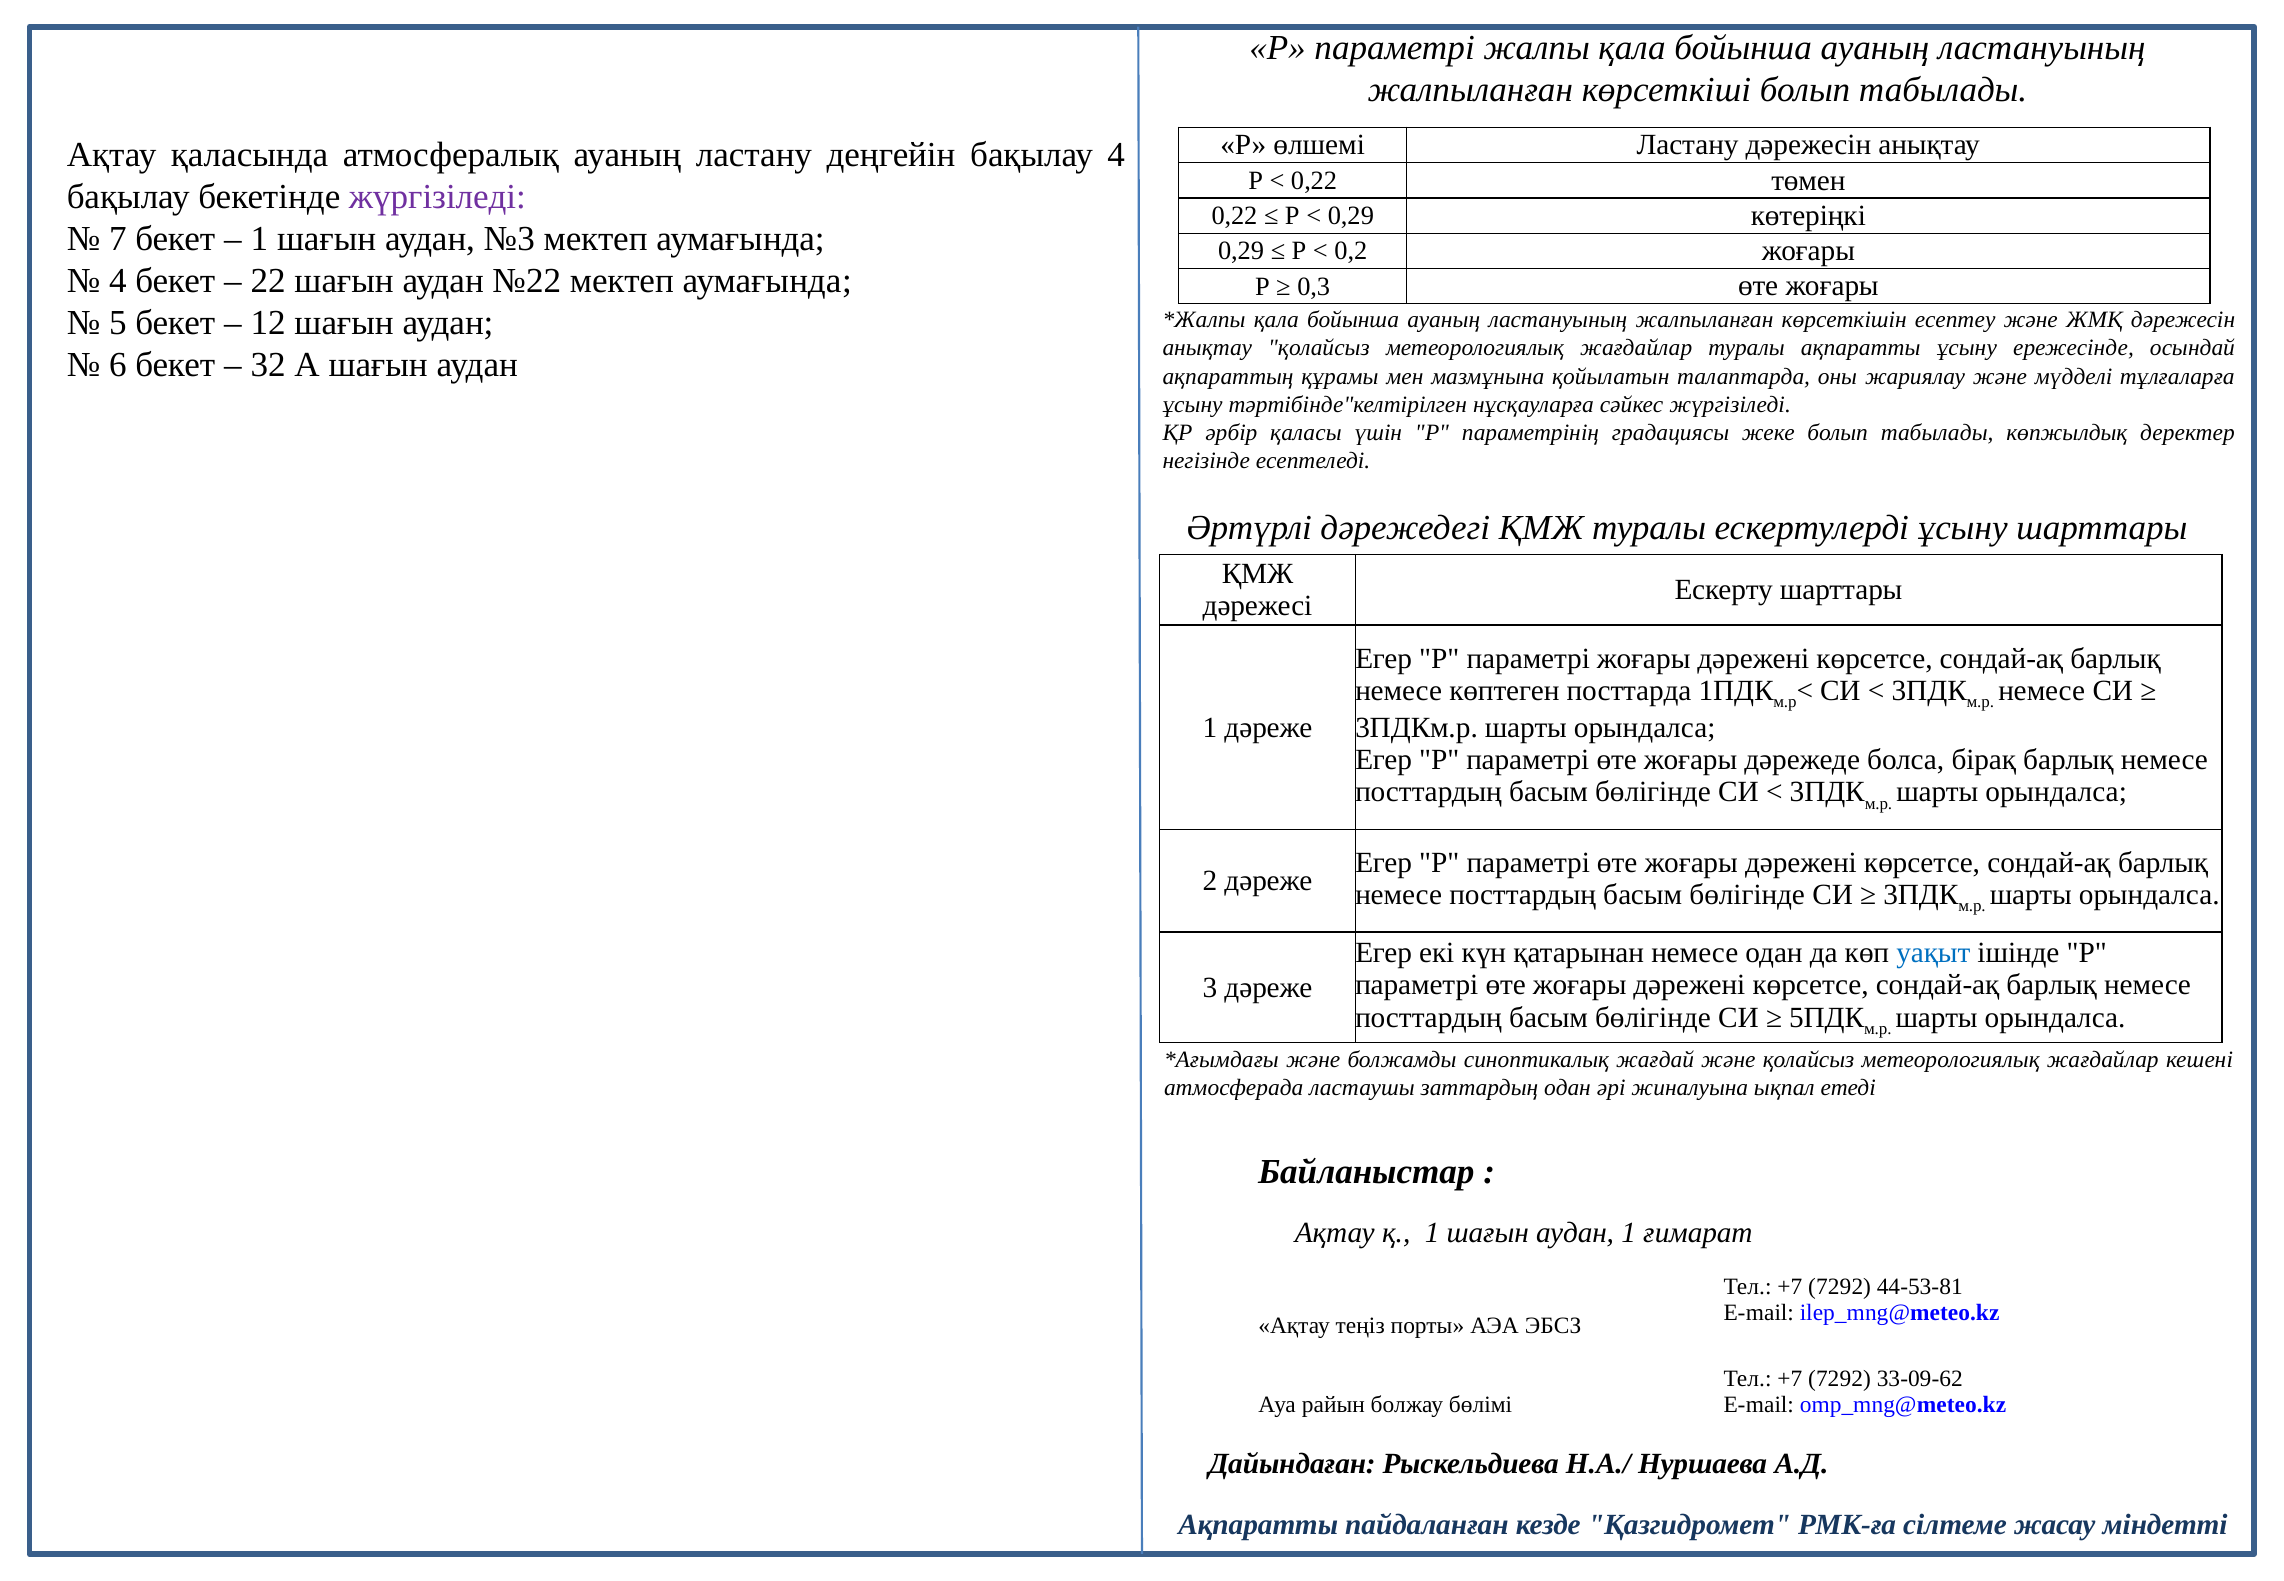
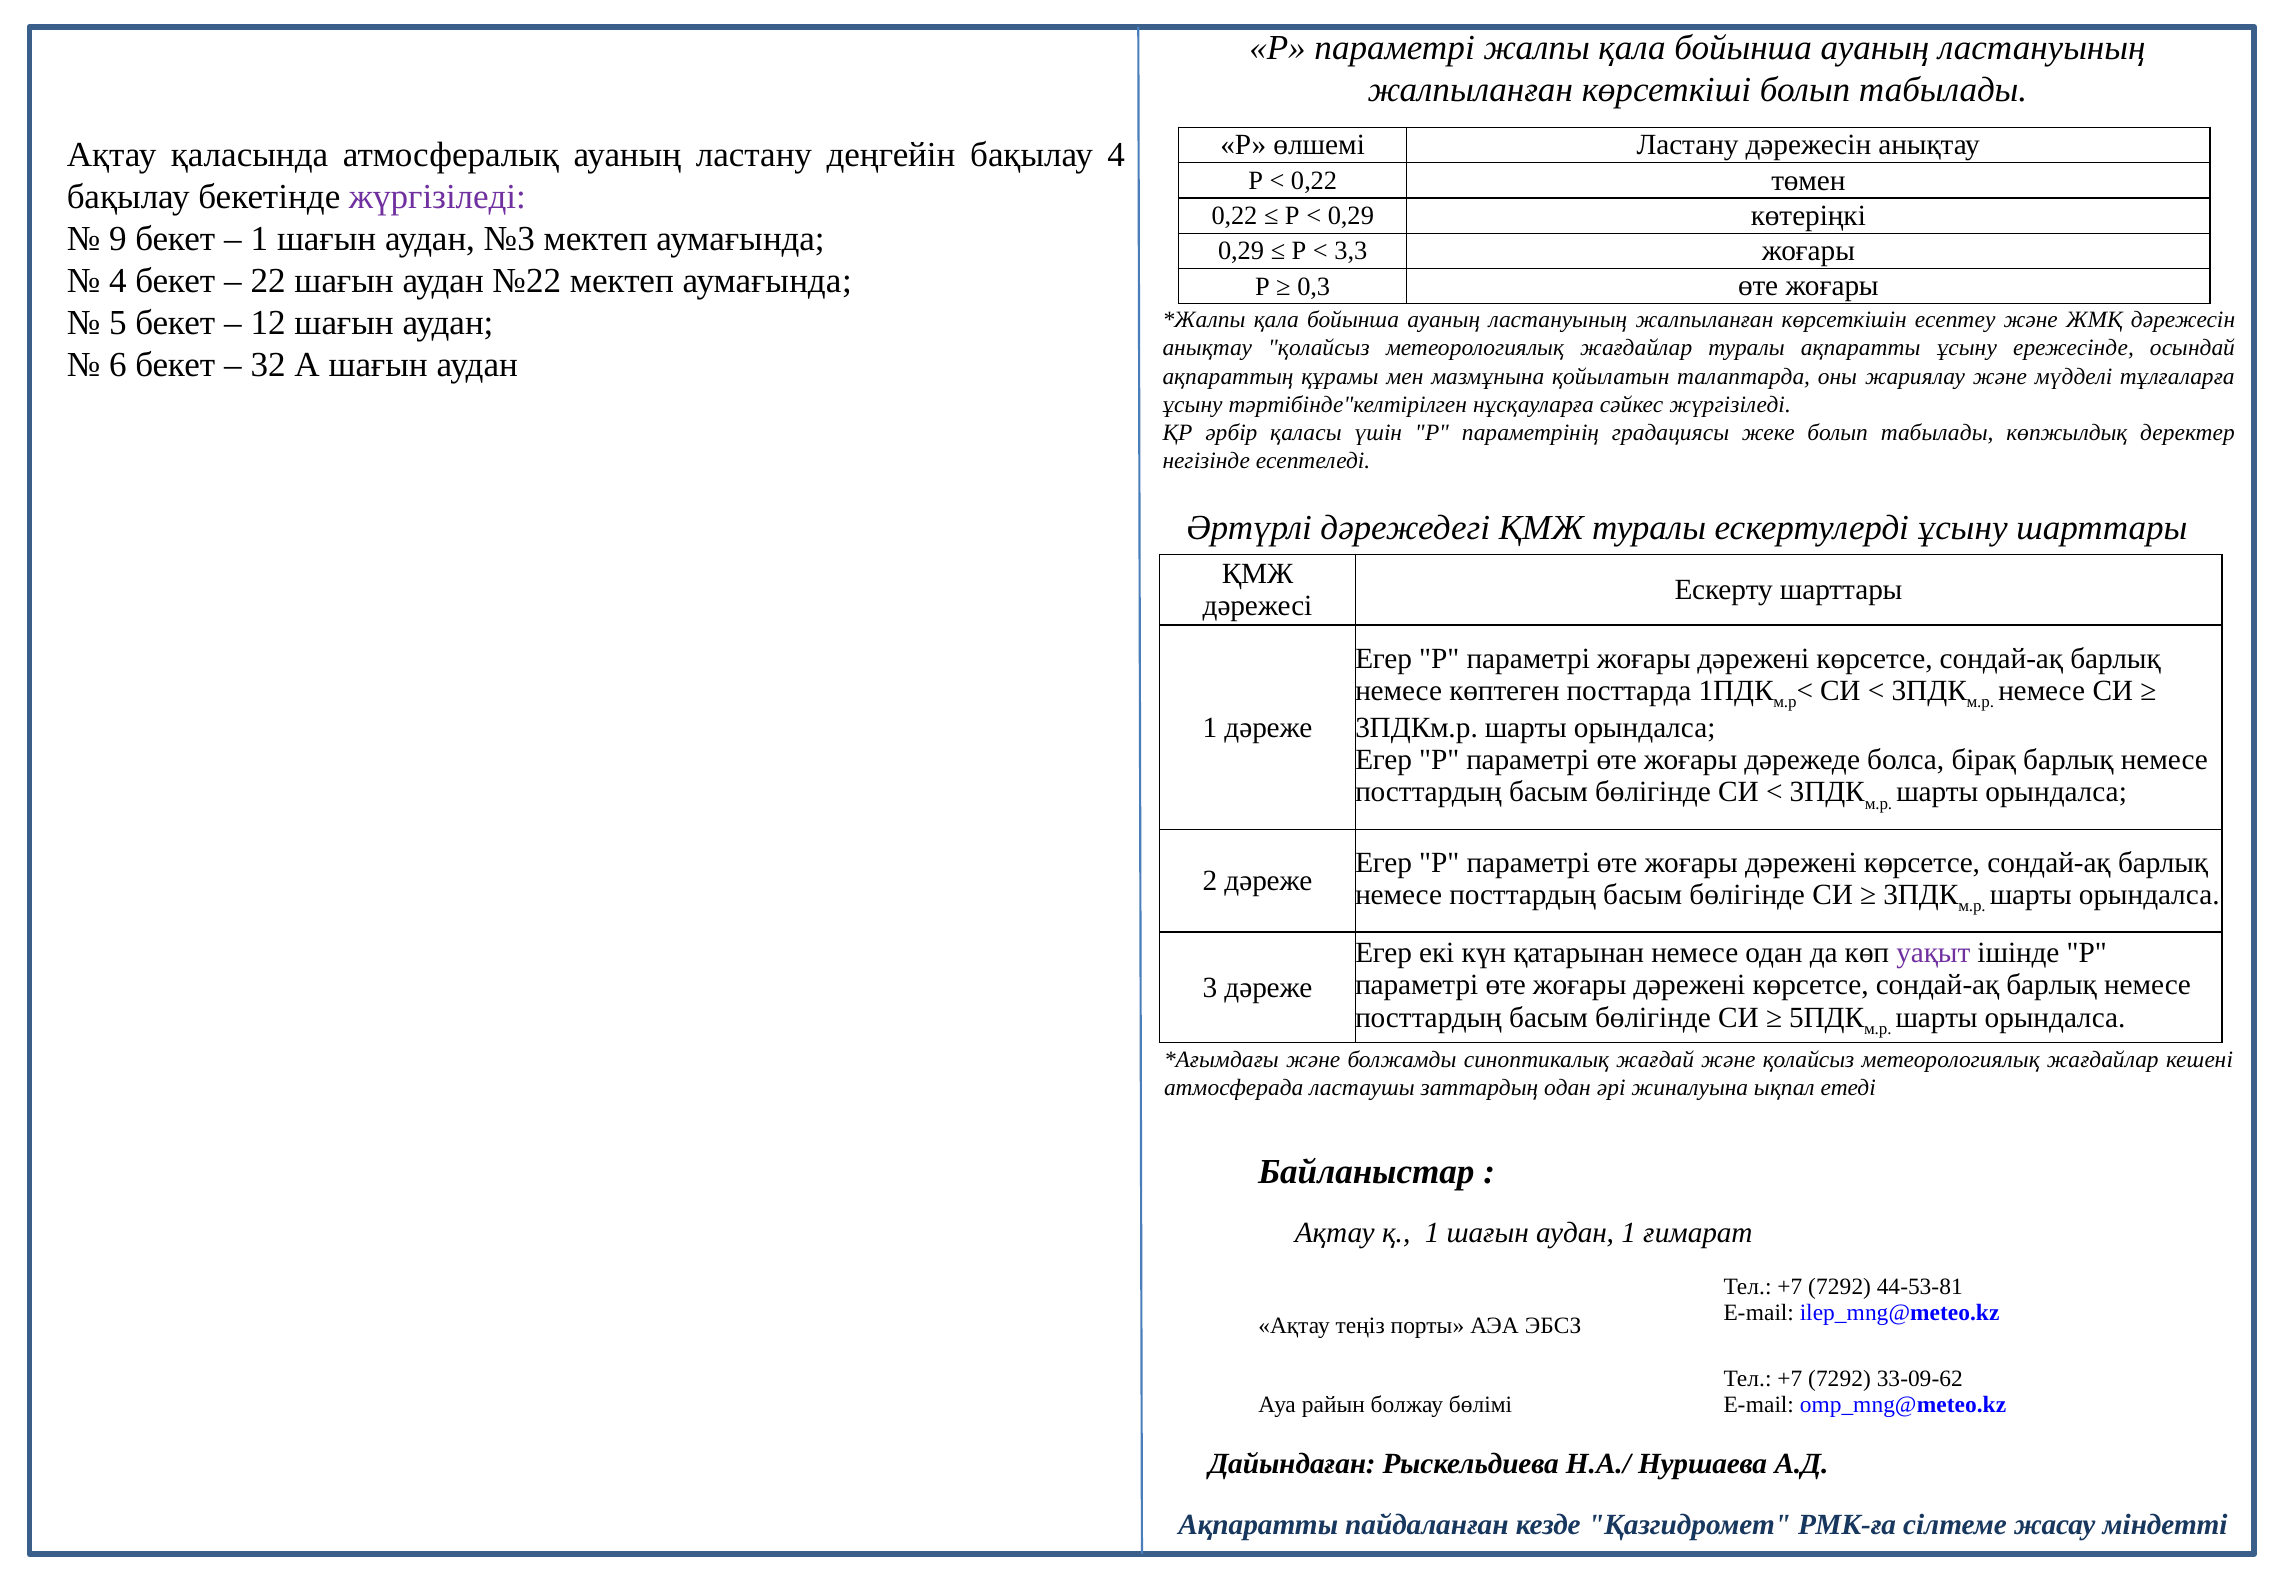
7: 7 -> 9
0,2: 0,2 -> 3,3
уақыт colour: blue -> purple
